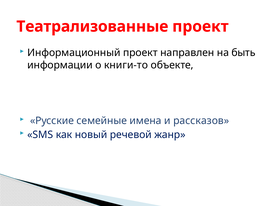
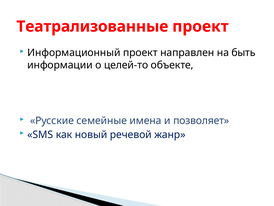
книги-то: книги-то -> целей-то
рассказов: рассказов -> позволяет
